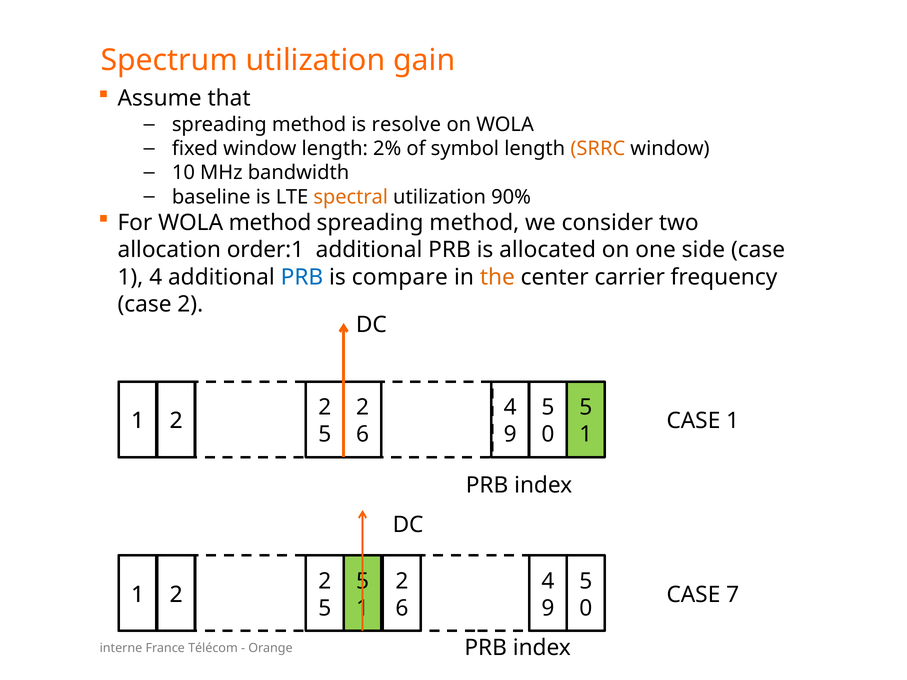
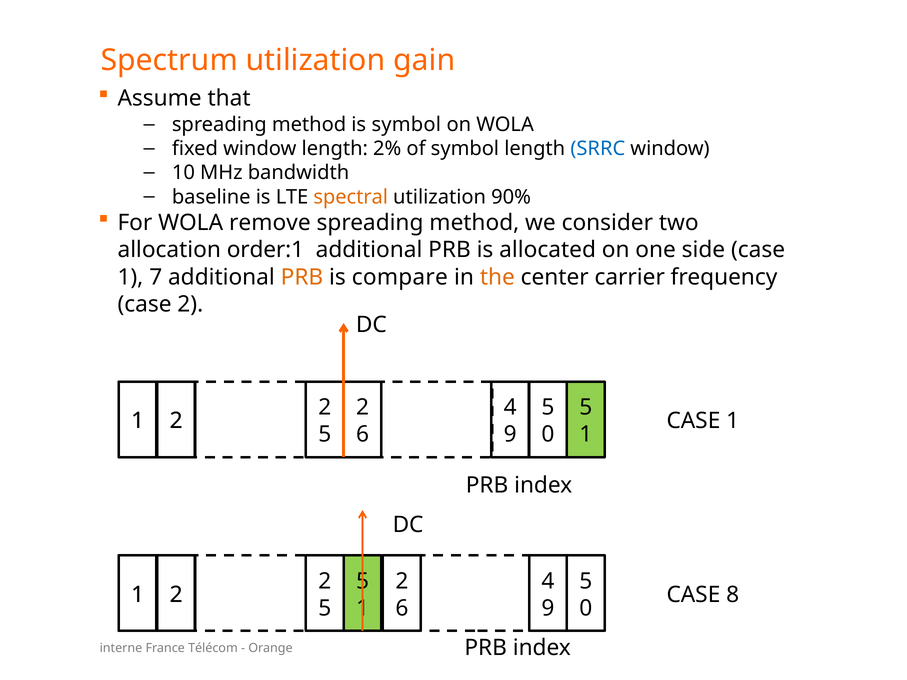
is resolve: resolve -> symbol
SRRC colour: orange -> blue
WOLA method: method -> remove
1 4: 4 -> 7
PRB at (302, 277) colour: blue -> orange
7: 7 -> 8
